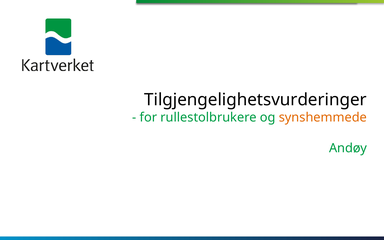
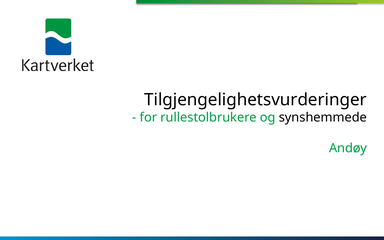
synshemmede colour: orange -> black
